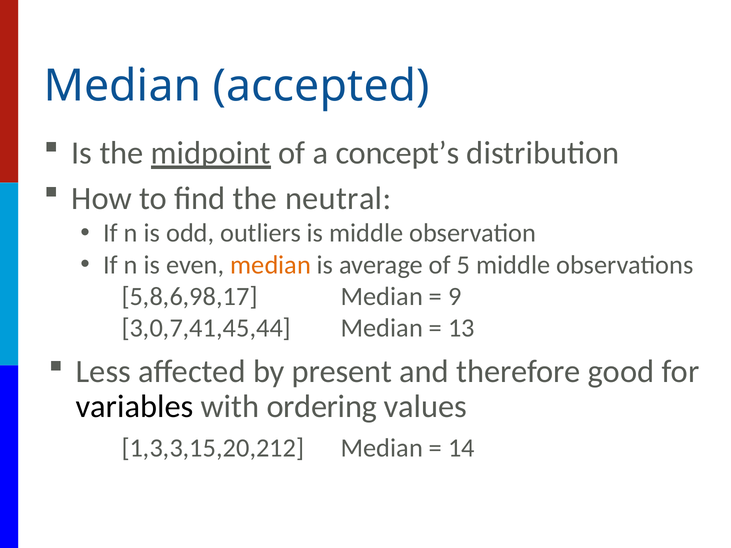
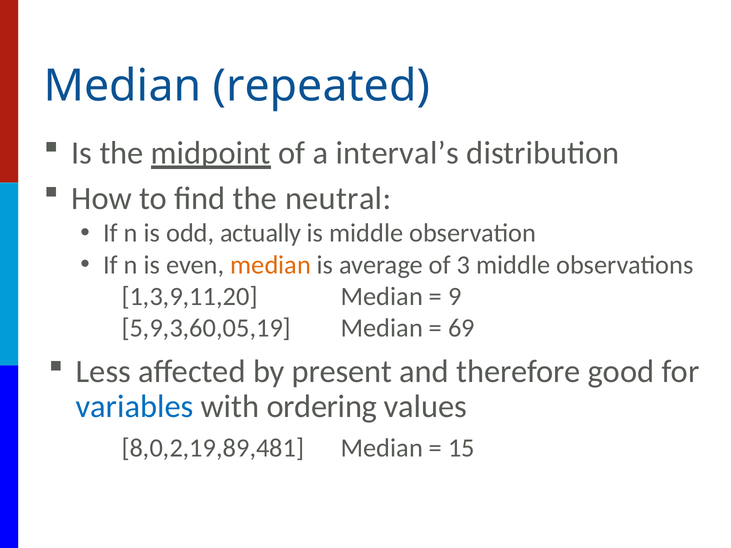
accepted: accepted -> repeated
concept’s: concept’s -> interval’s
outliers: outliers -> actually
5: 5 -> 3
5,8,6,98,17: 5,8,6,98,17 -> 1,3,9,11,20
3,0,7,41,45,44: 3,0,7,41,45,44 -> 5,9,3,60,05,19
13: 13 -> 69
variables colour: black -> blue
1,3,3,15,20,212: 1,3,3,15,20,212 -> 8,0,2,19,89,481
14: 14 -> 15
